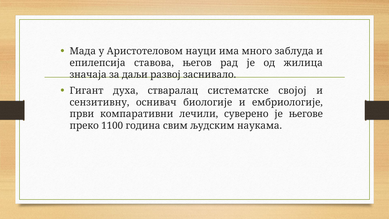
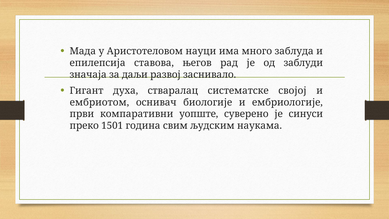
жилица: жилица -> заблуди
сензитивну: сензитивну -> ембриотом
лечили: лечили -> уопште
његове: његове -> синуси
1100: 1100 -> 1501
